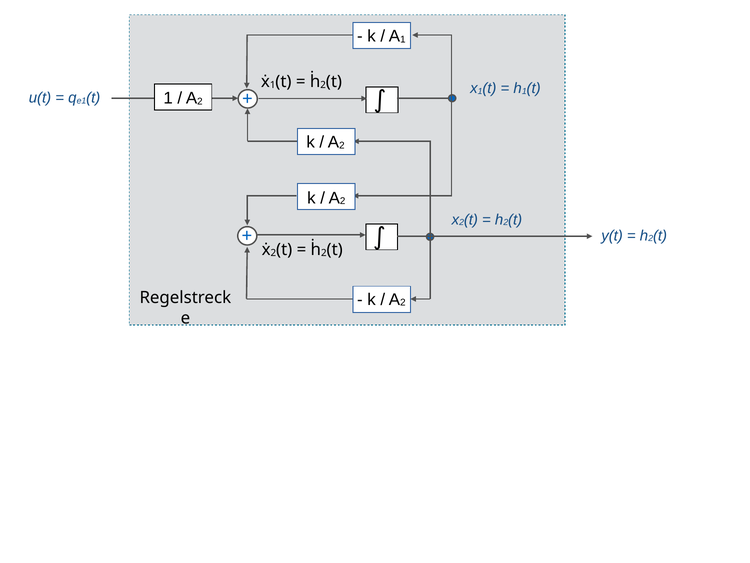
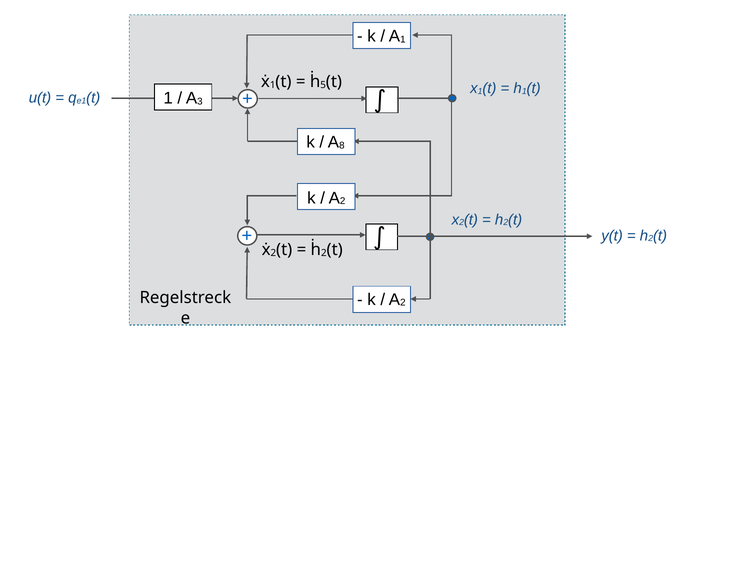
2 at (323, 85): 2 -> 5
2 at (200, 101): 2 -> 3
2 at (342, 145): 2 -> 8
